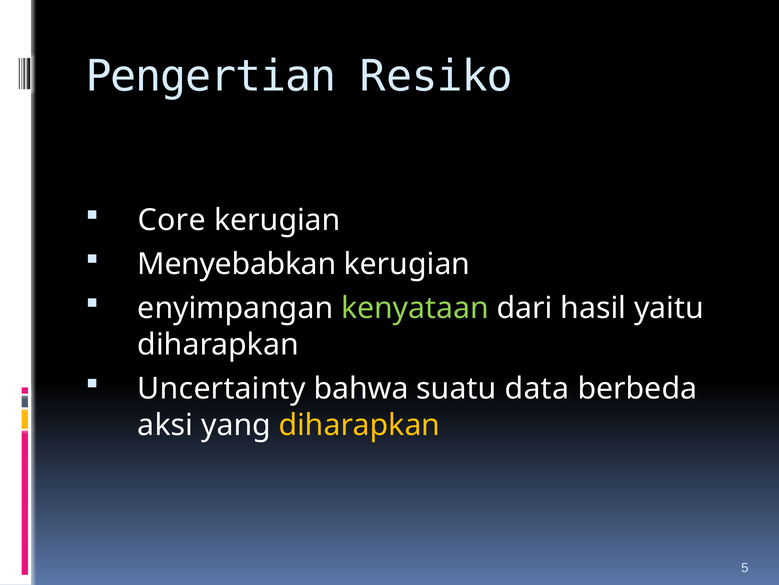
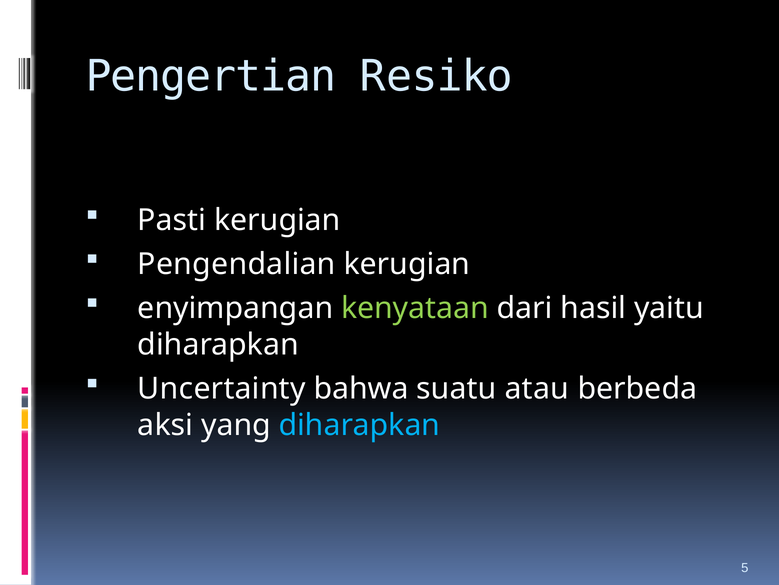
Core: Core -> Pasti
Menyebabkan: Menyebabkan -> Pengendalian
data: data -> atau
diharapkan at (359, 425) colour: yellow -> light blue
